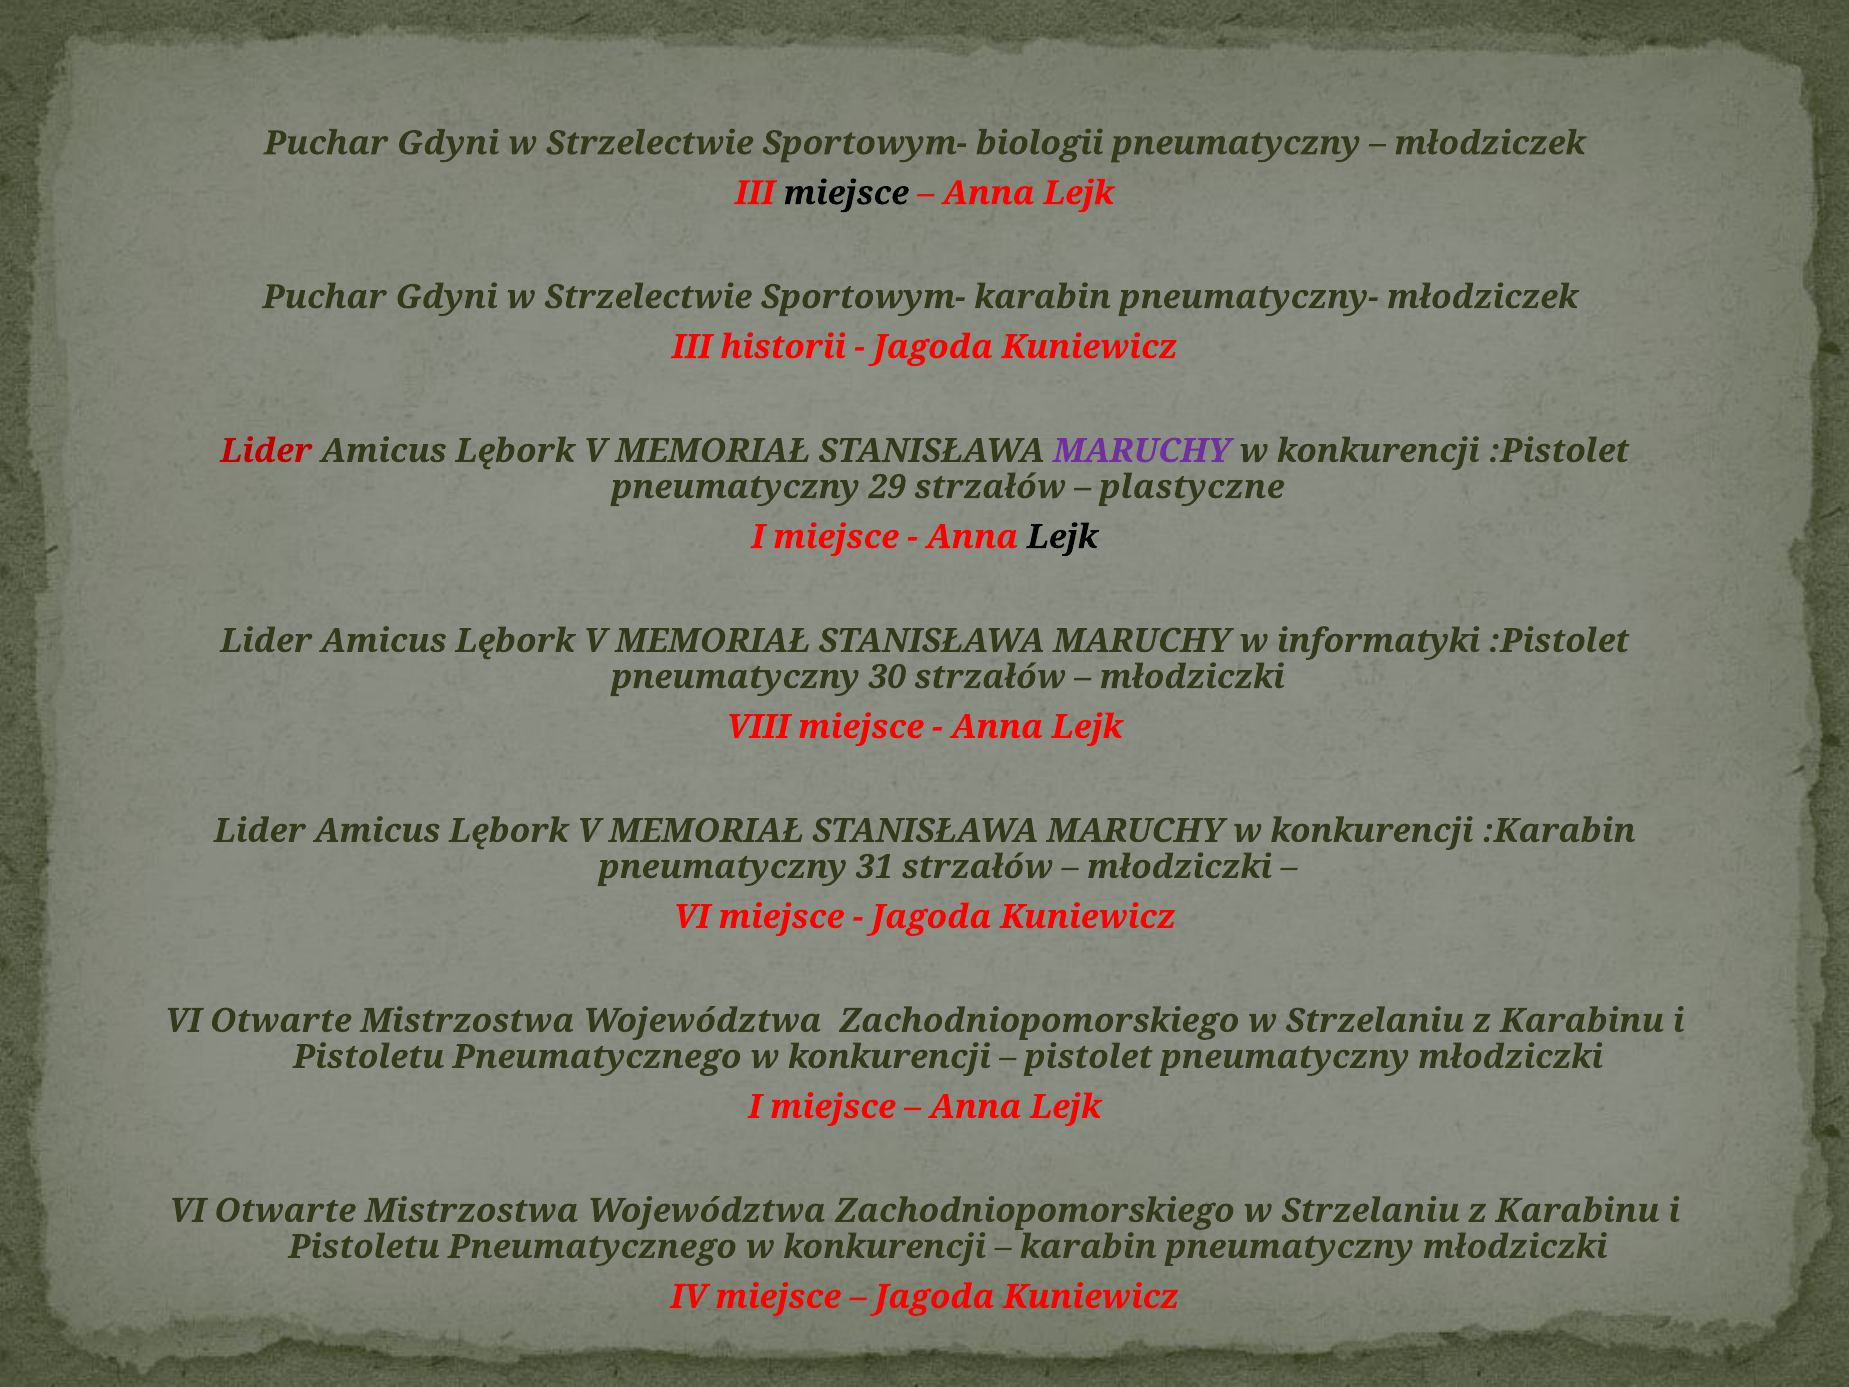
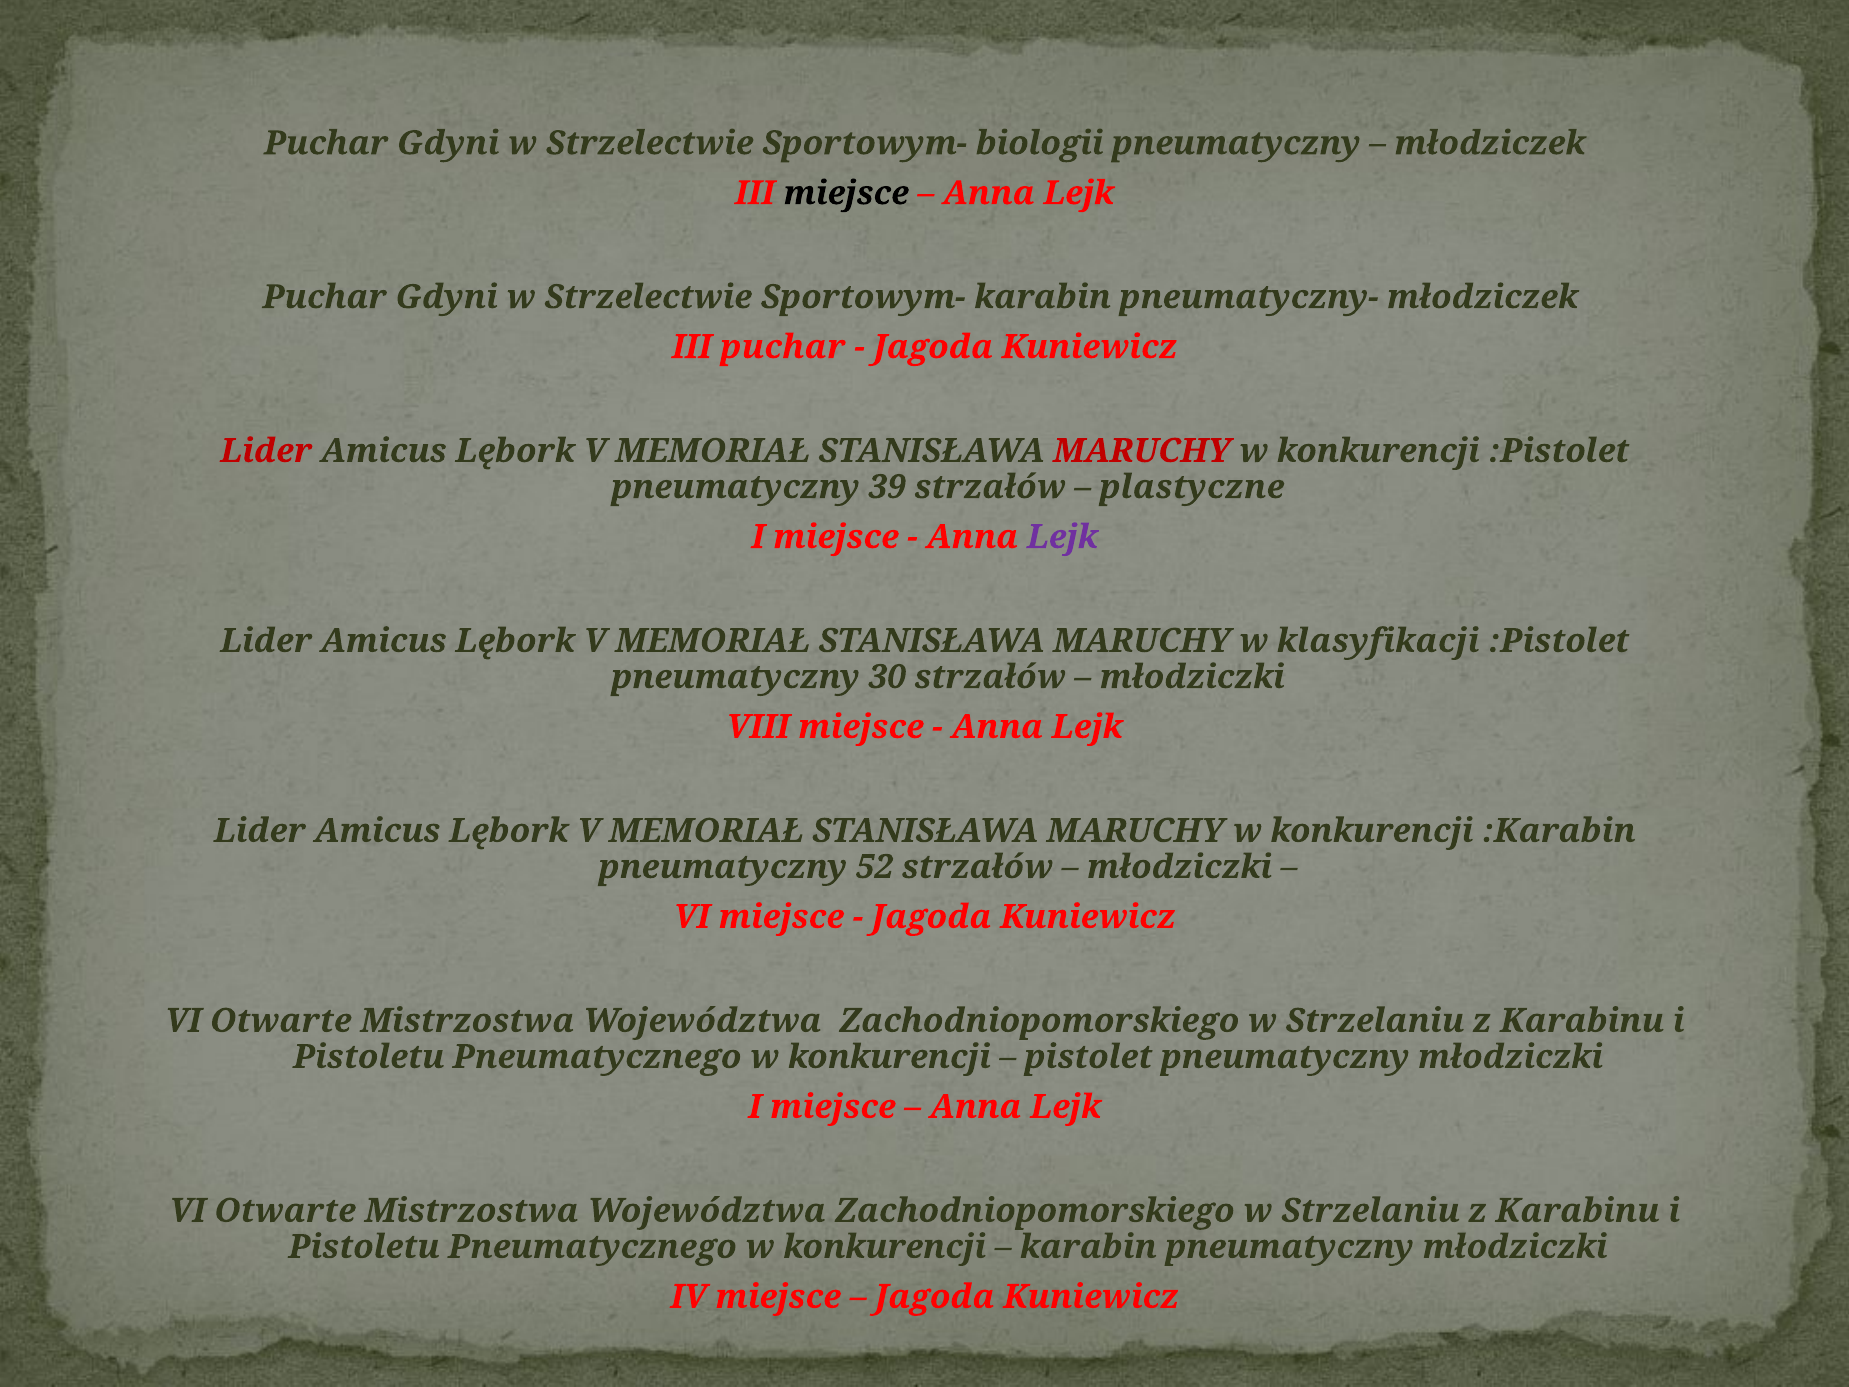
III historii: historii -> puchar
MARUCHY at (1142, 451) colour: purple -> red
29: 29 -> 39
Lejk at (1062, 537) colour: black -> purple
informatyki: informatyki -> klasyfikacji
31: 31 -> 52
